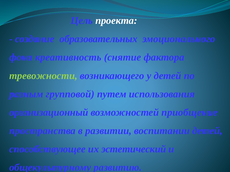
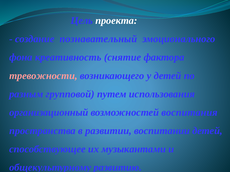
образовательных: образовательных -> познавательный
тревожности colour: light green -> pink
приобщение: приобщение -> воспитания
эстетический: эстетический -> музыкантами
